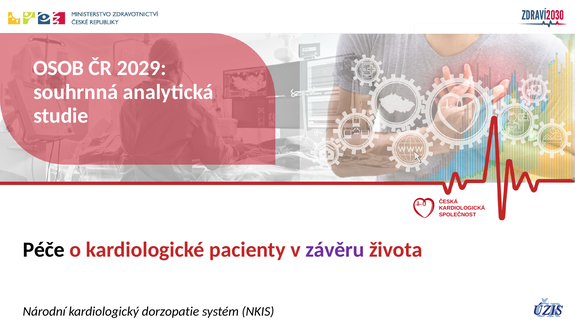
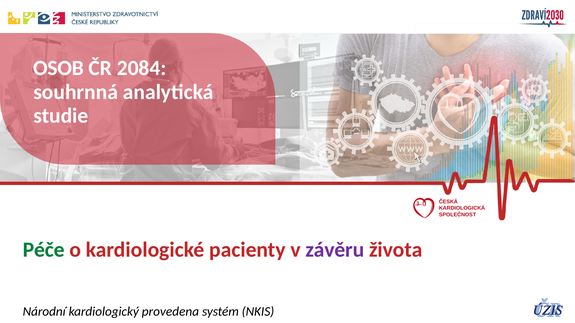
2029: 2029 -> 2084
Péče colour: black -> green
dorzopatie: dorzopatie -> provedena
